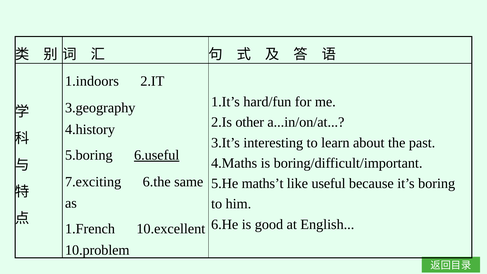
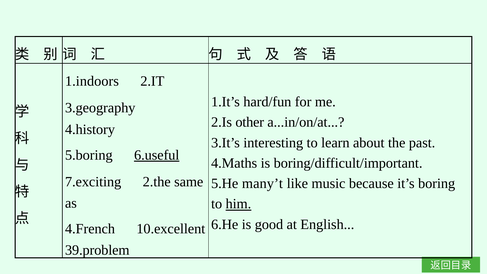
6.the: 6.the -> 2.the
maths’t: maths’t -> many’t
useful: useful -> music
him underline: none -> present
1.French: 1.French -> 4.French
10.problem: 10.problem -> 39.problem
